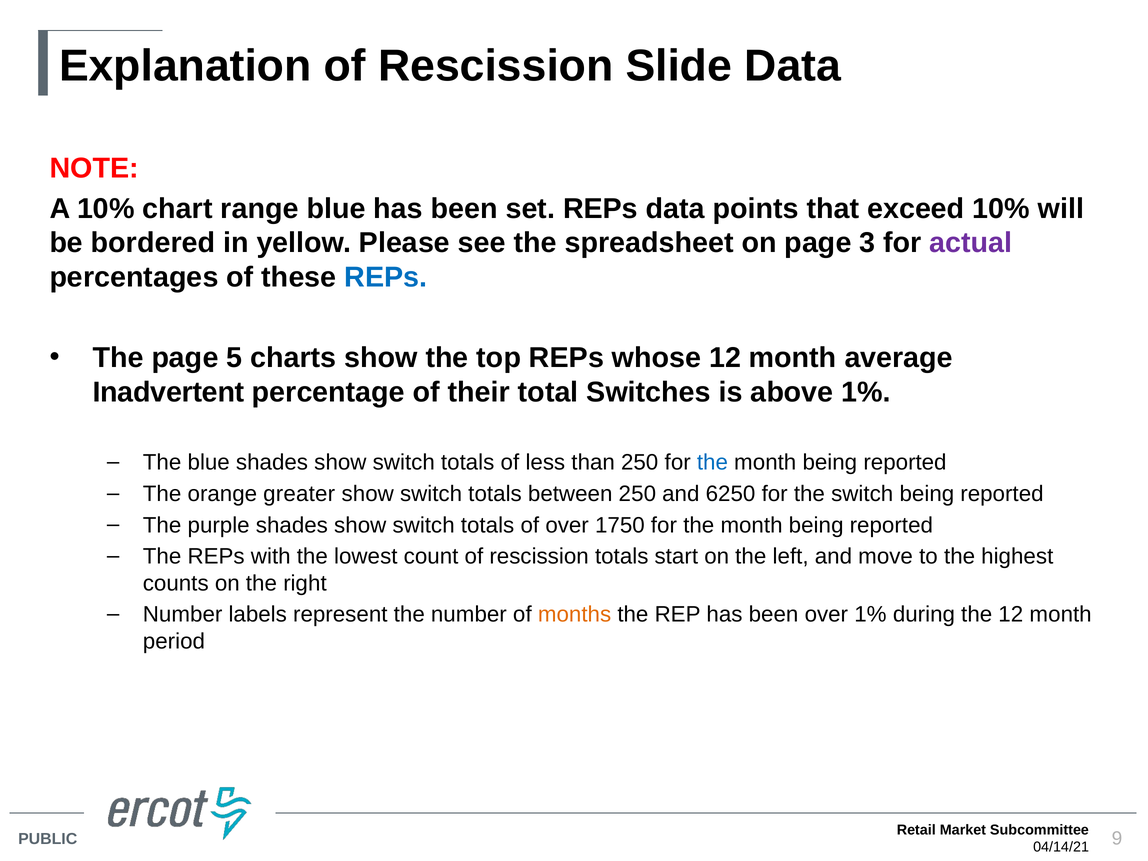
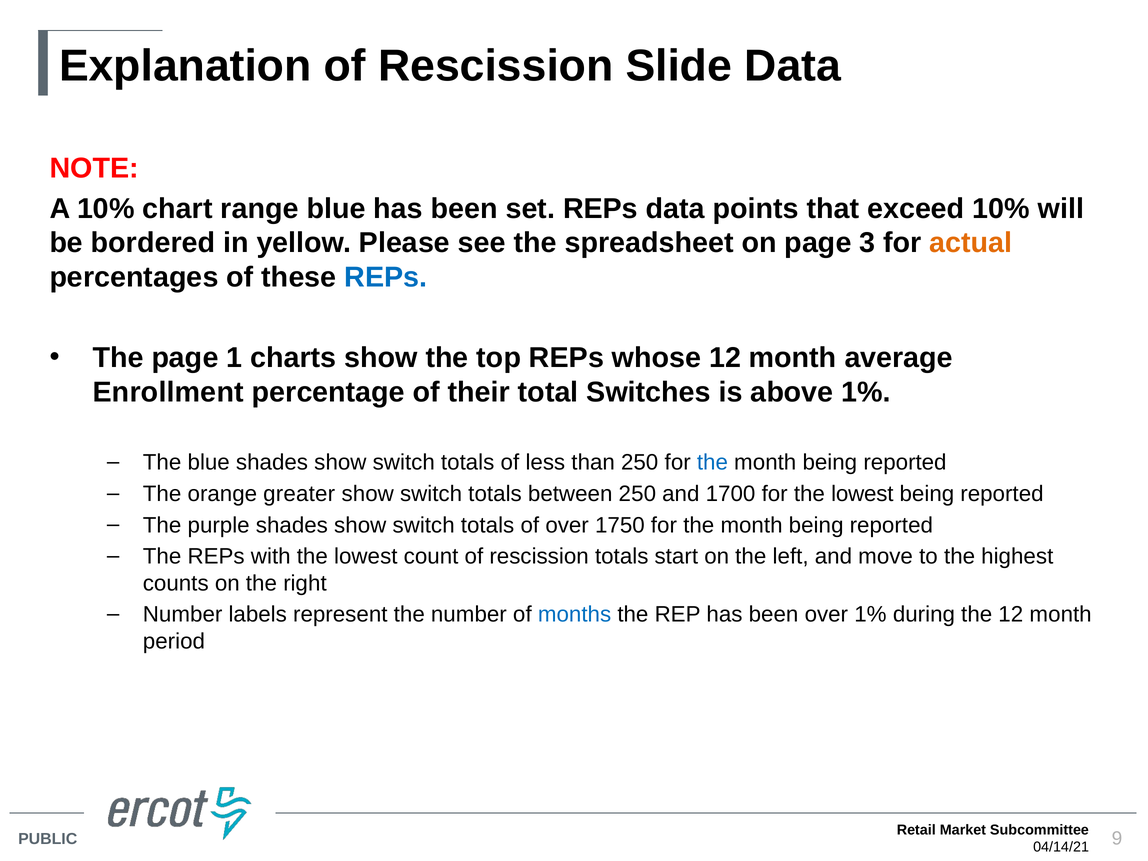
actual colour: purple -> orange
5: 5 -> 1
Inadvertent: Inadvertent -> Enrollment
6250: 6250 -> 1700
for the switch: switch -> lowest
months colour: orange -> blue
